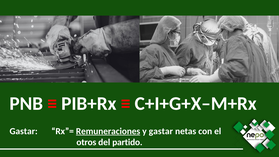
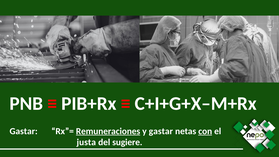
con underline: none -> present
otros: otros -> justa
partido: partido -> sugiere
